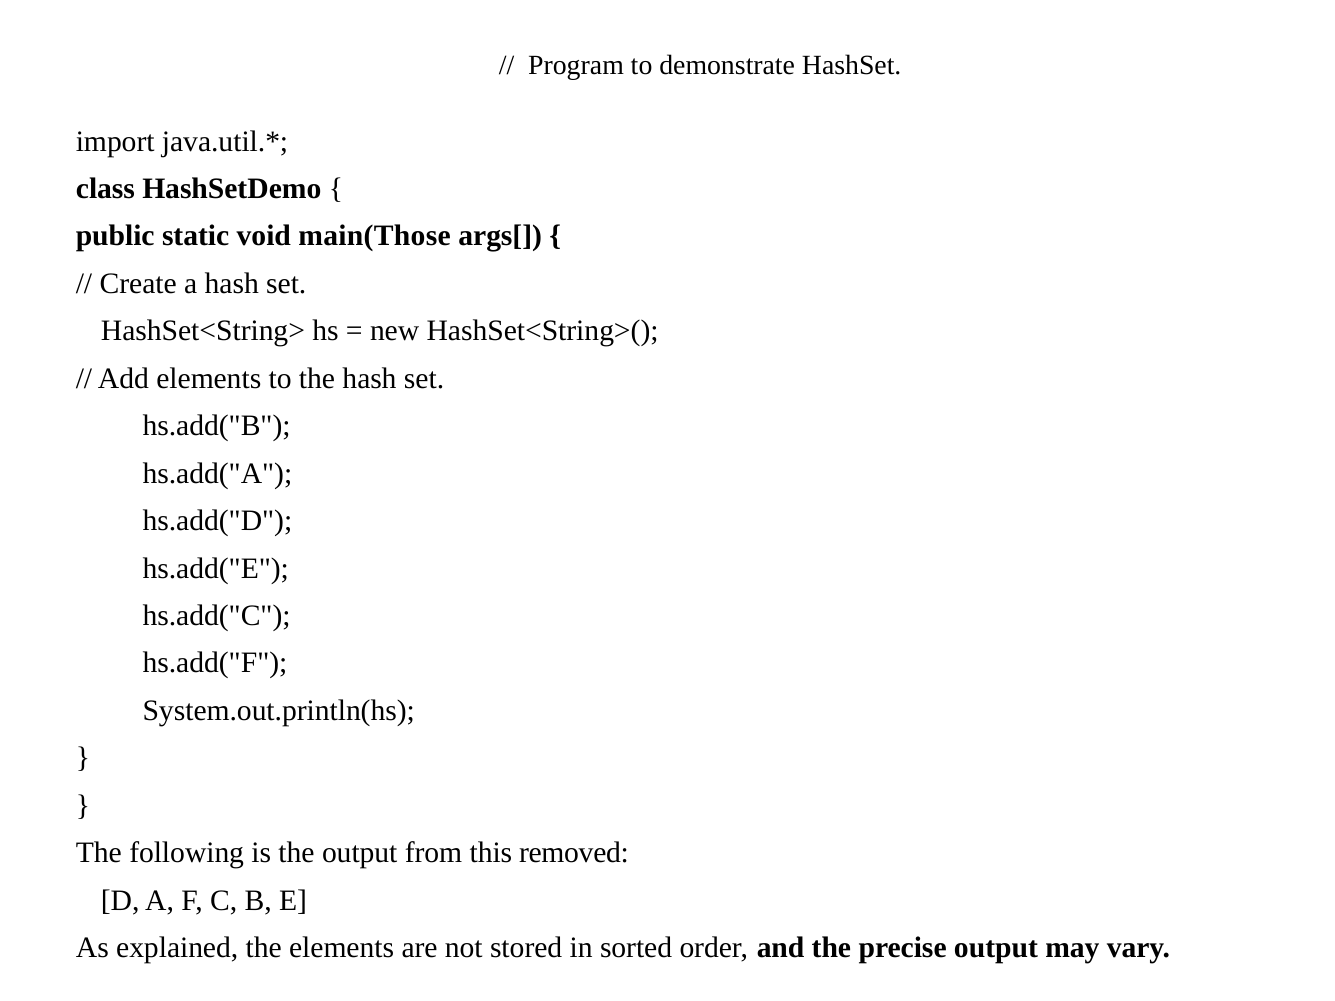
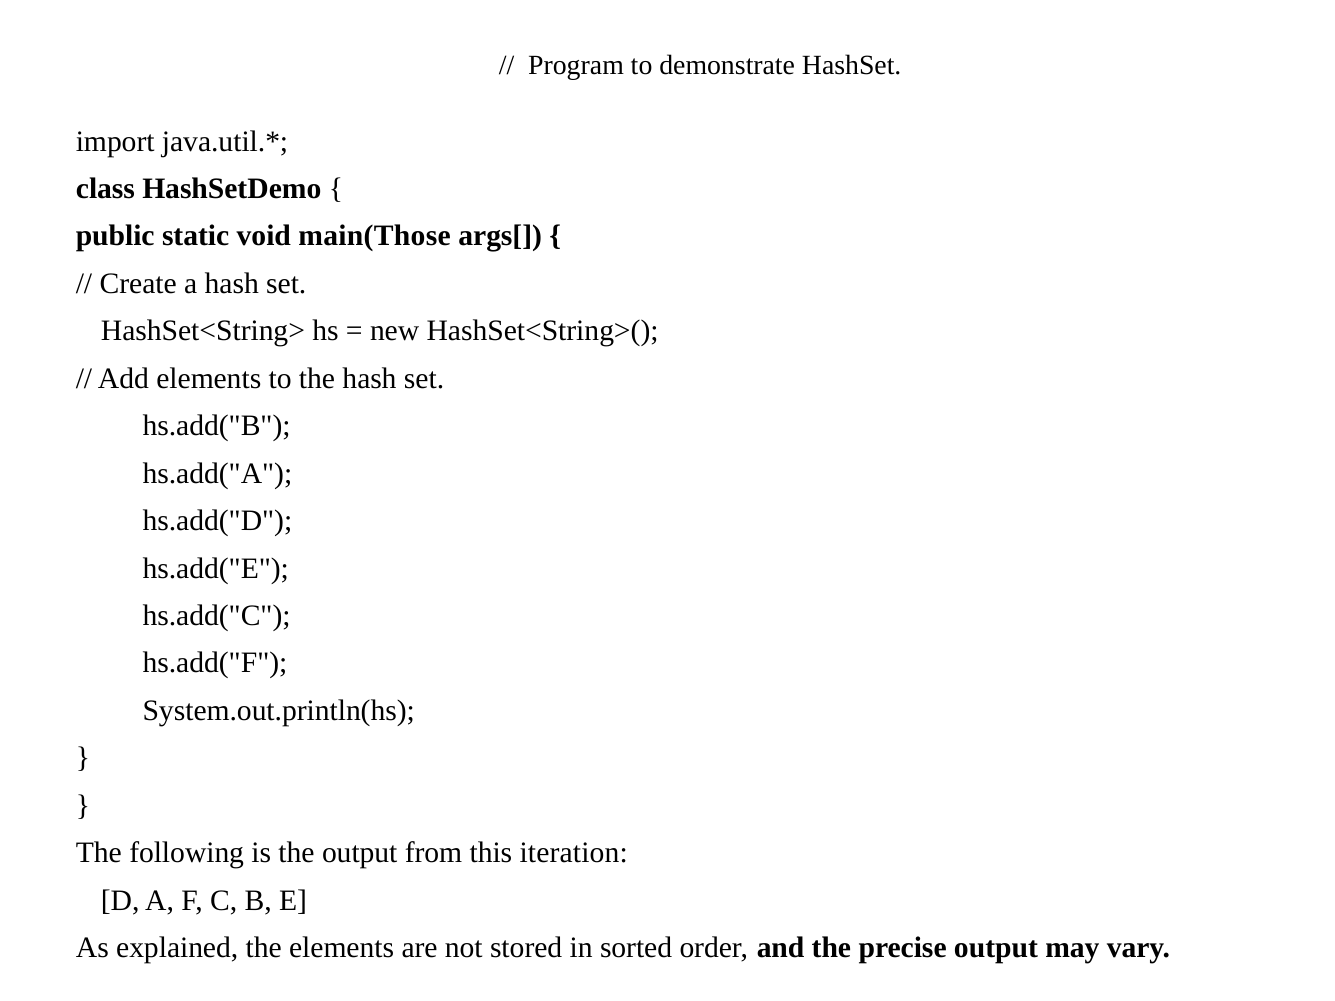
removed: removed -> iteration
